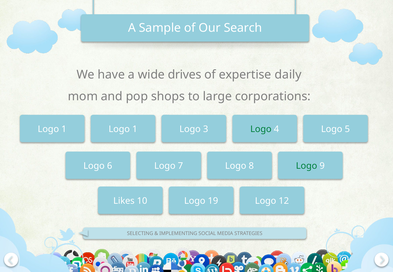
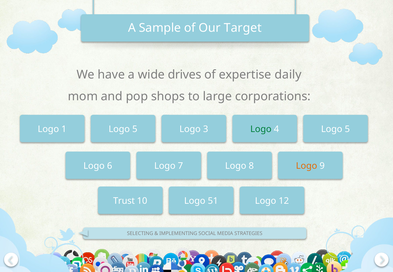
Search: Search -> Target
1 Logo 1: 1 -> 5
Logo at (307, 166) colour: green -> orange
Likes: Likes -> Trust
19: 19 -> 51
